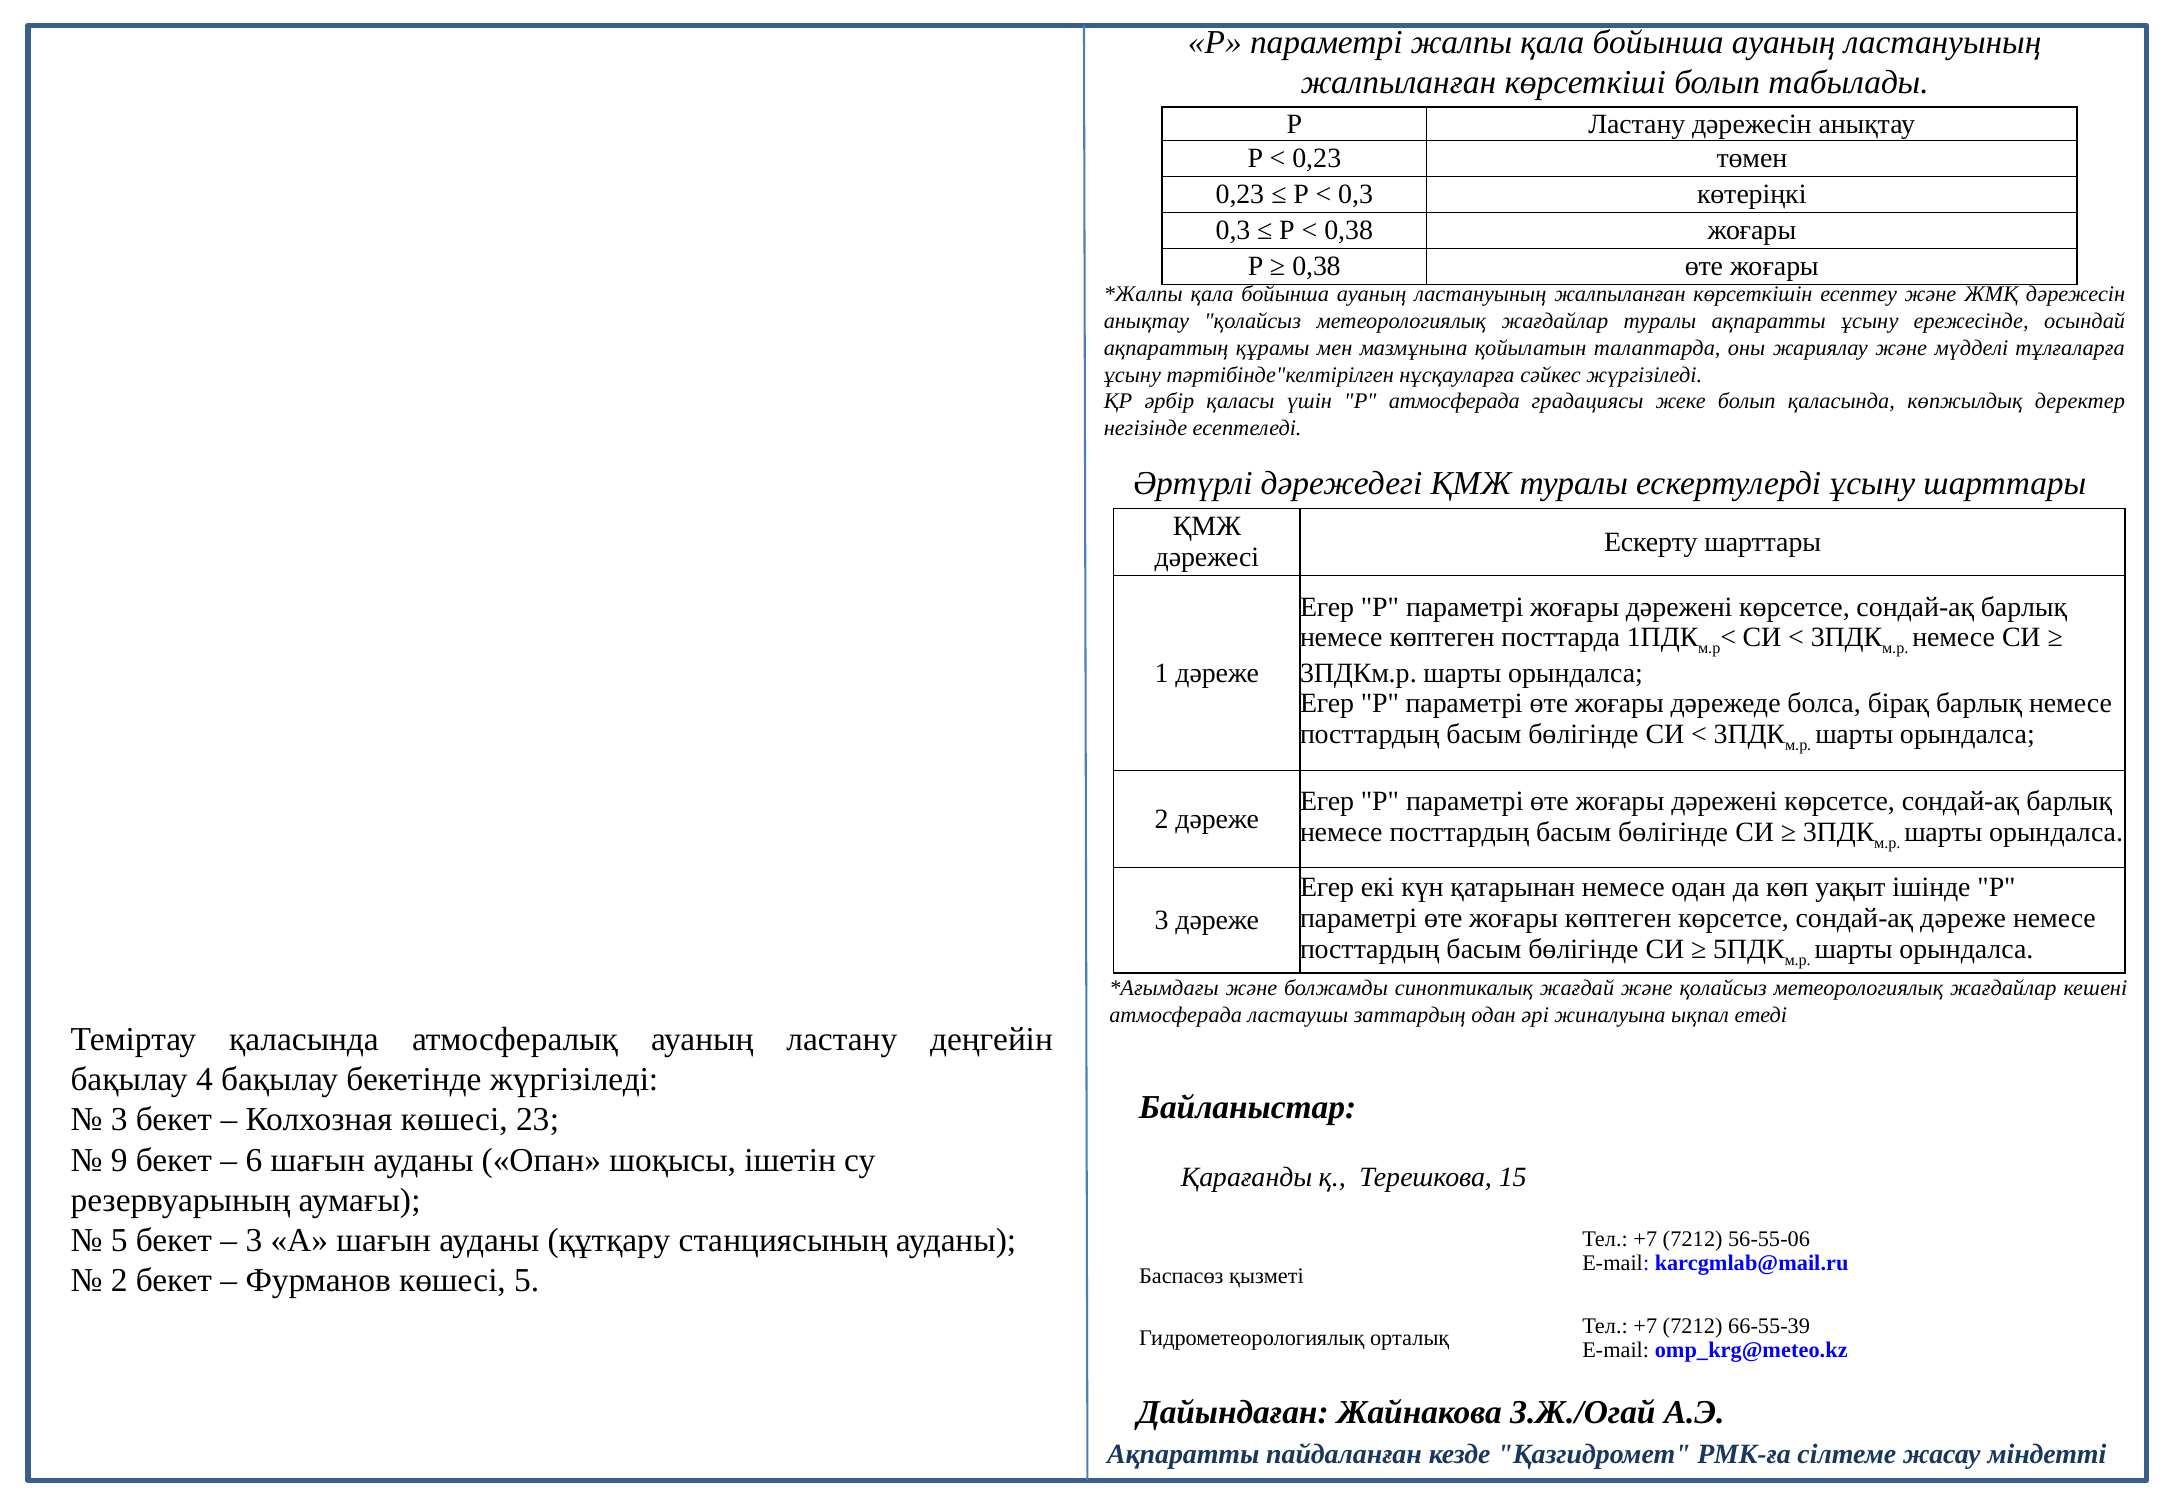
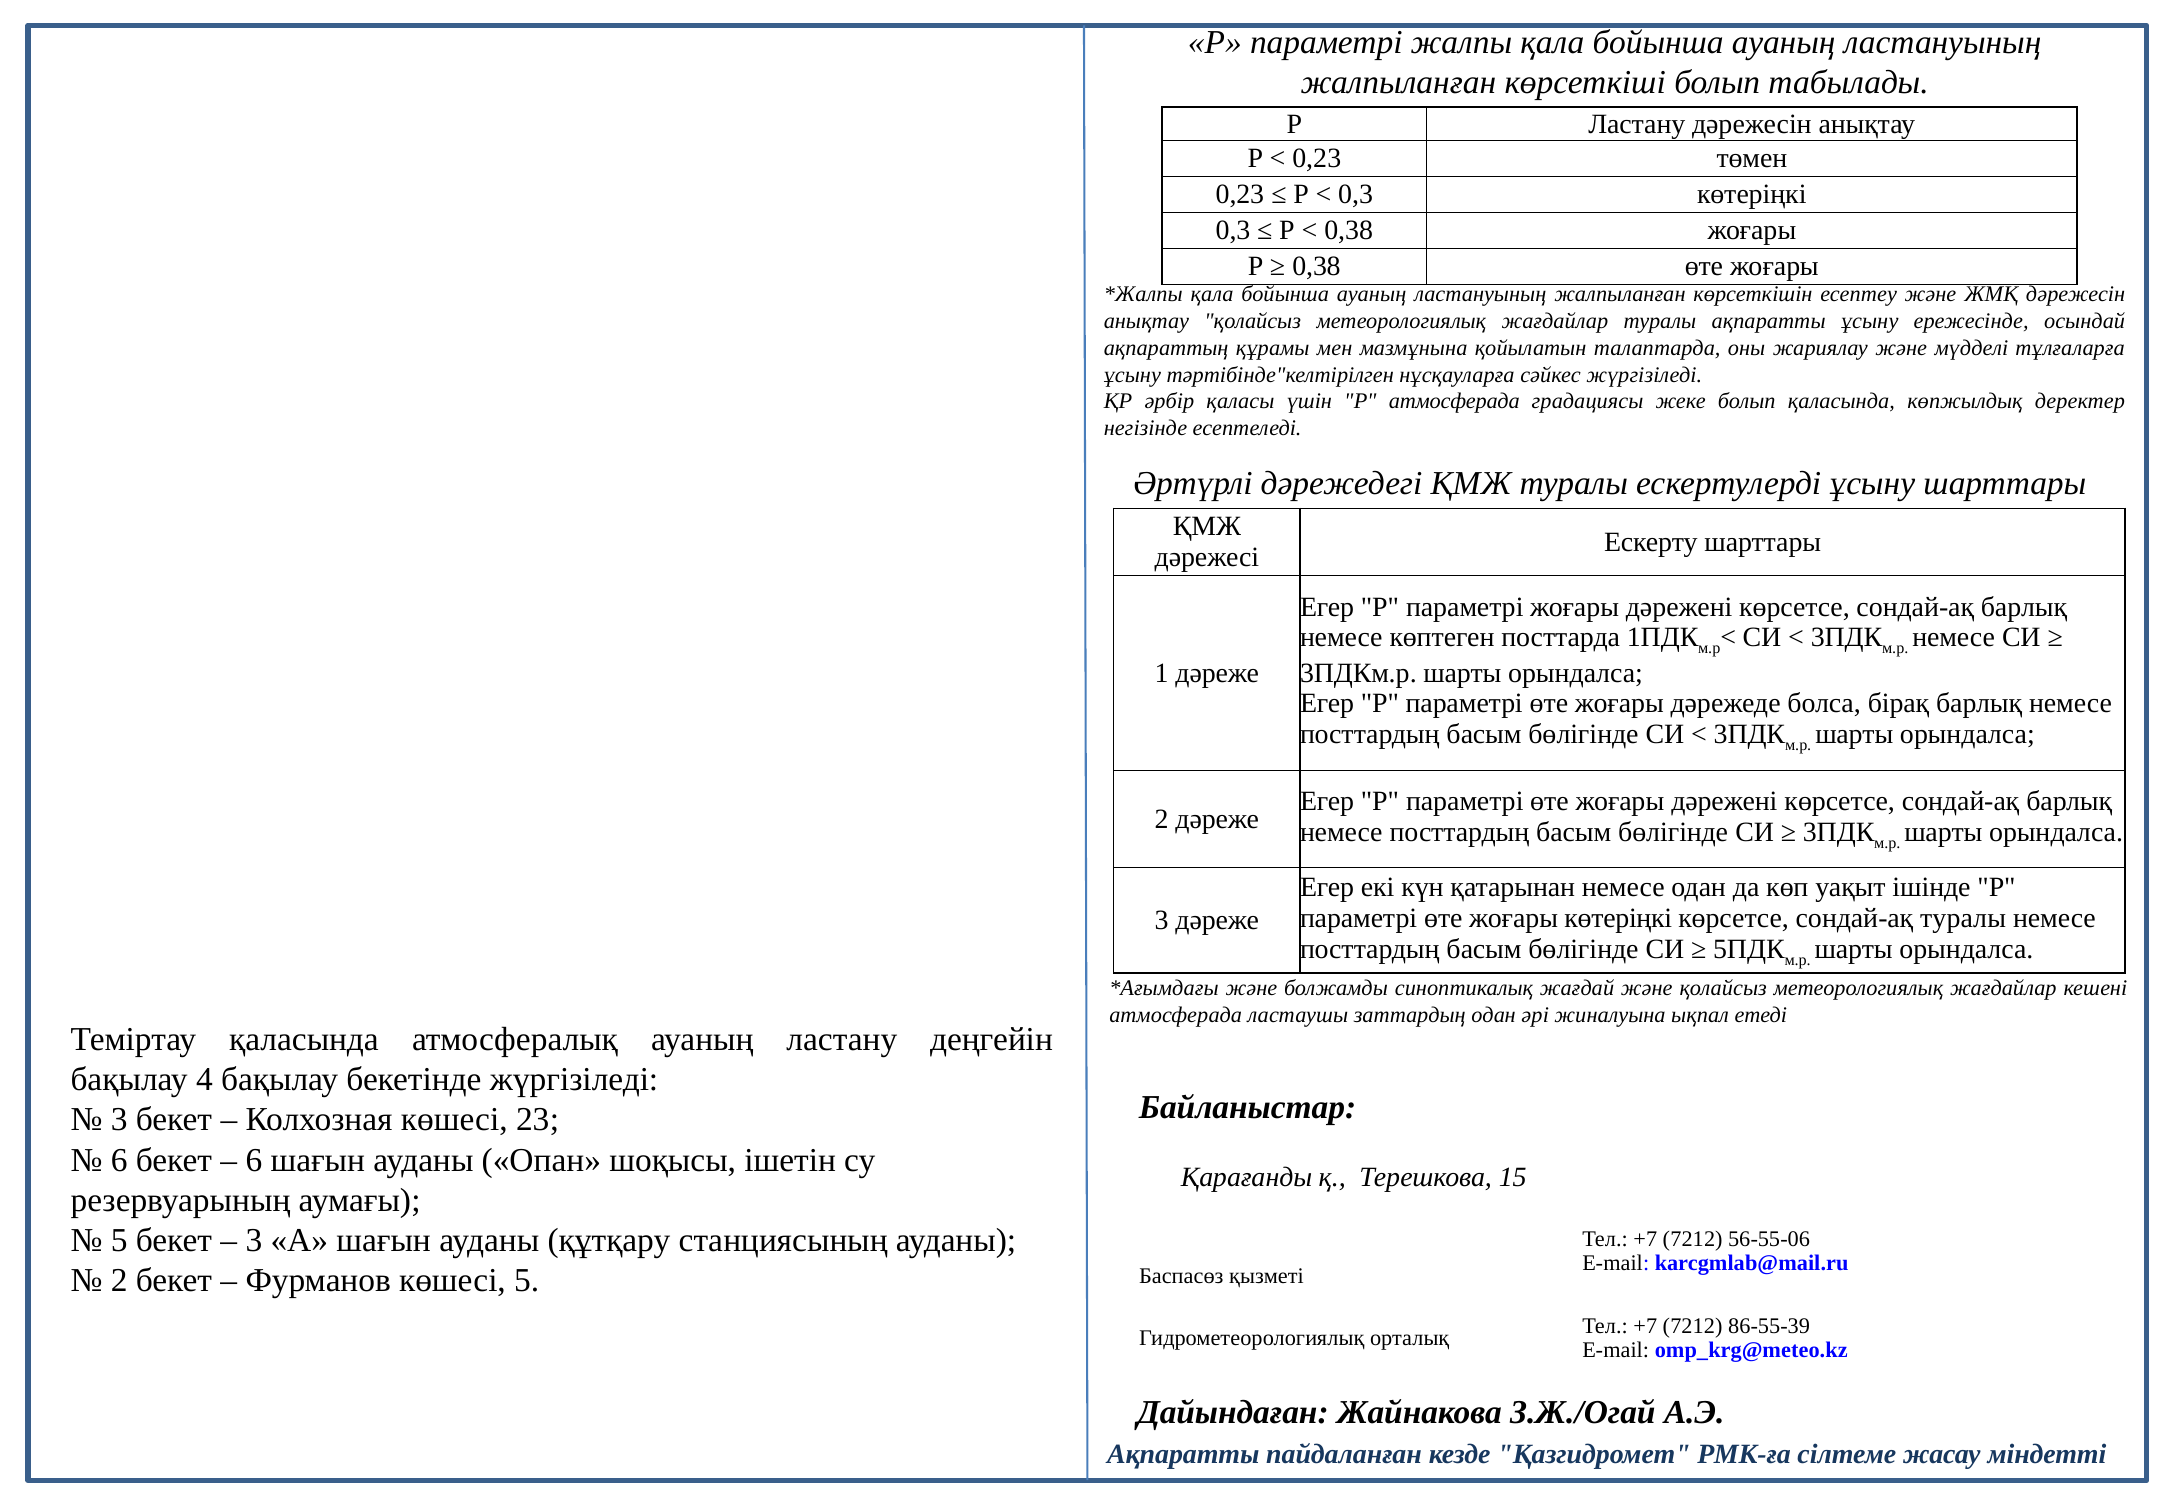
жоғары көптеген: көптеген -> көтеріңкі
сондай-ақ дәреже: дәреже -> туралы
9 at (119, 1160): 9 -> 6
66-55-39: 66-55-39 -> 86-55-39
